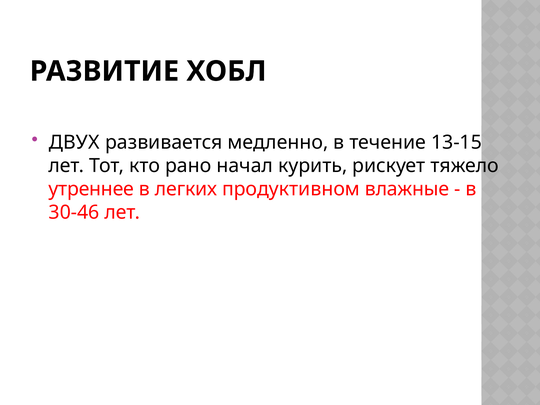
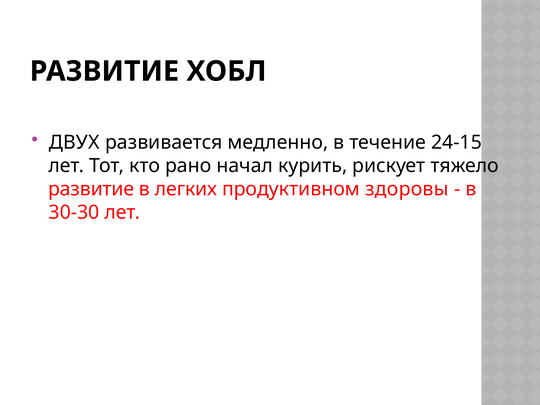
13-15: 13-15 -> 24-15
утреннее at (91, 189): утреннее -> развитие
влажные: влажные -> здоровы
30-46: 30-46 -> 30-30
